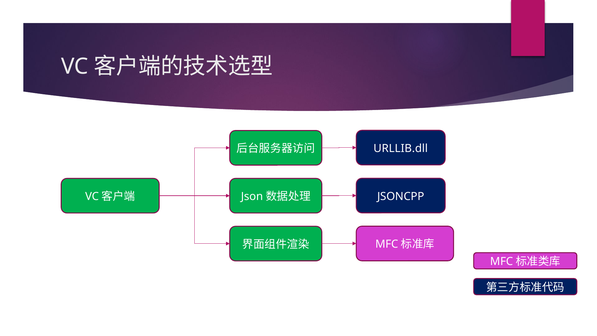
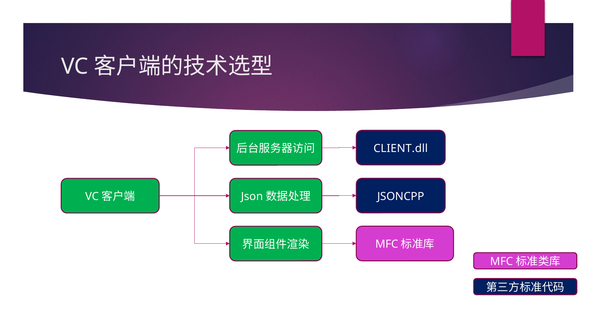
URLLIB.dll: URLLIB.dll -> CLIENT.dll
